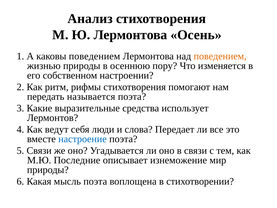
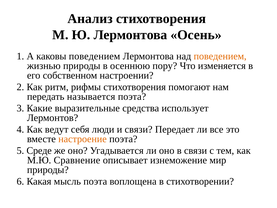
и слова: слова -> связи
настроение colour: blue -> orange
5 Связи: Связи -> Среде
Последние: Последние -> Сравнение
